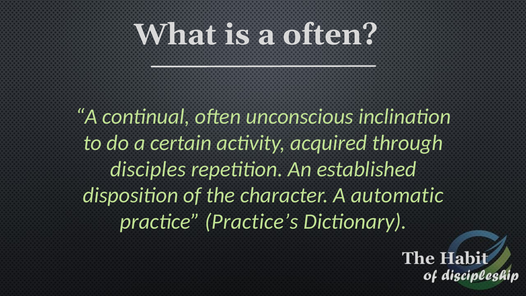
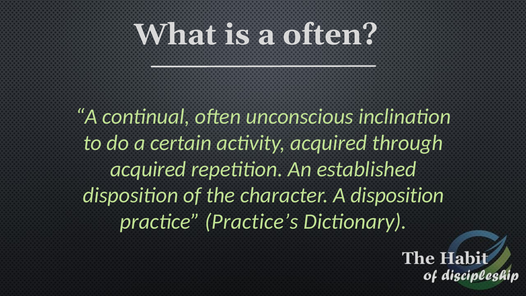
disciples at (148, 169): disciples -> acquired
A automatic: automatic -> disposition
